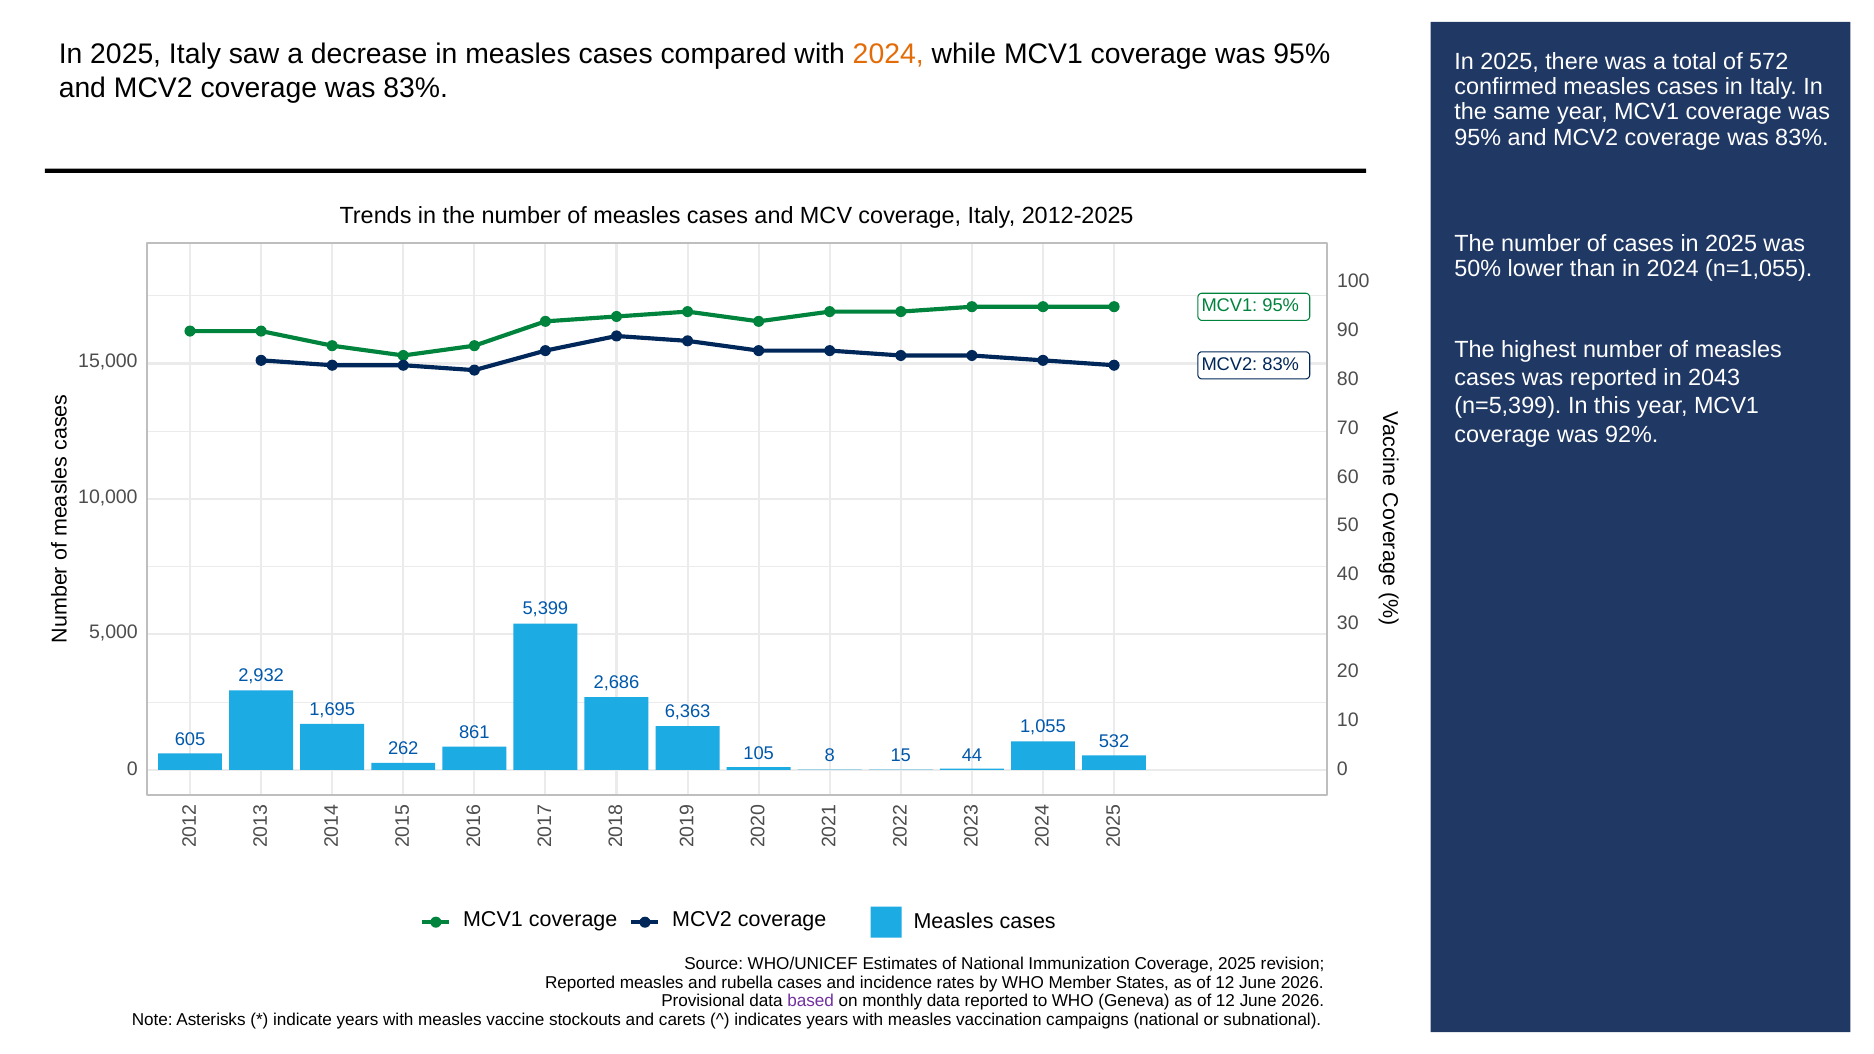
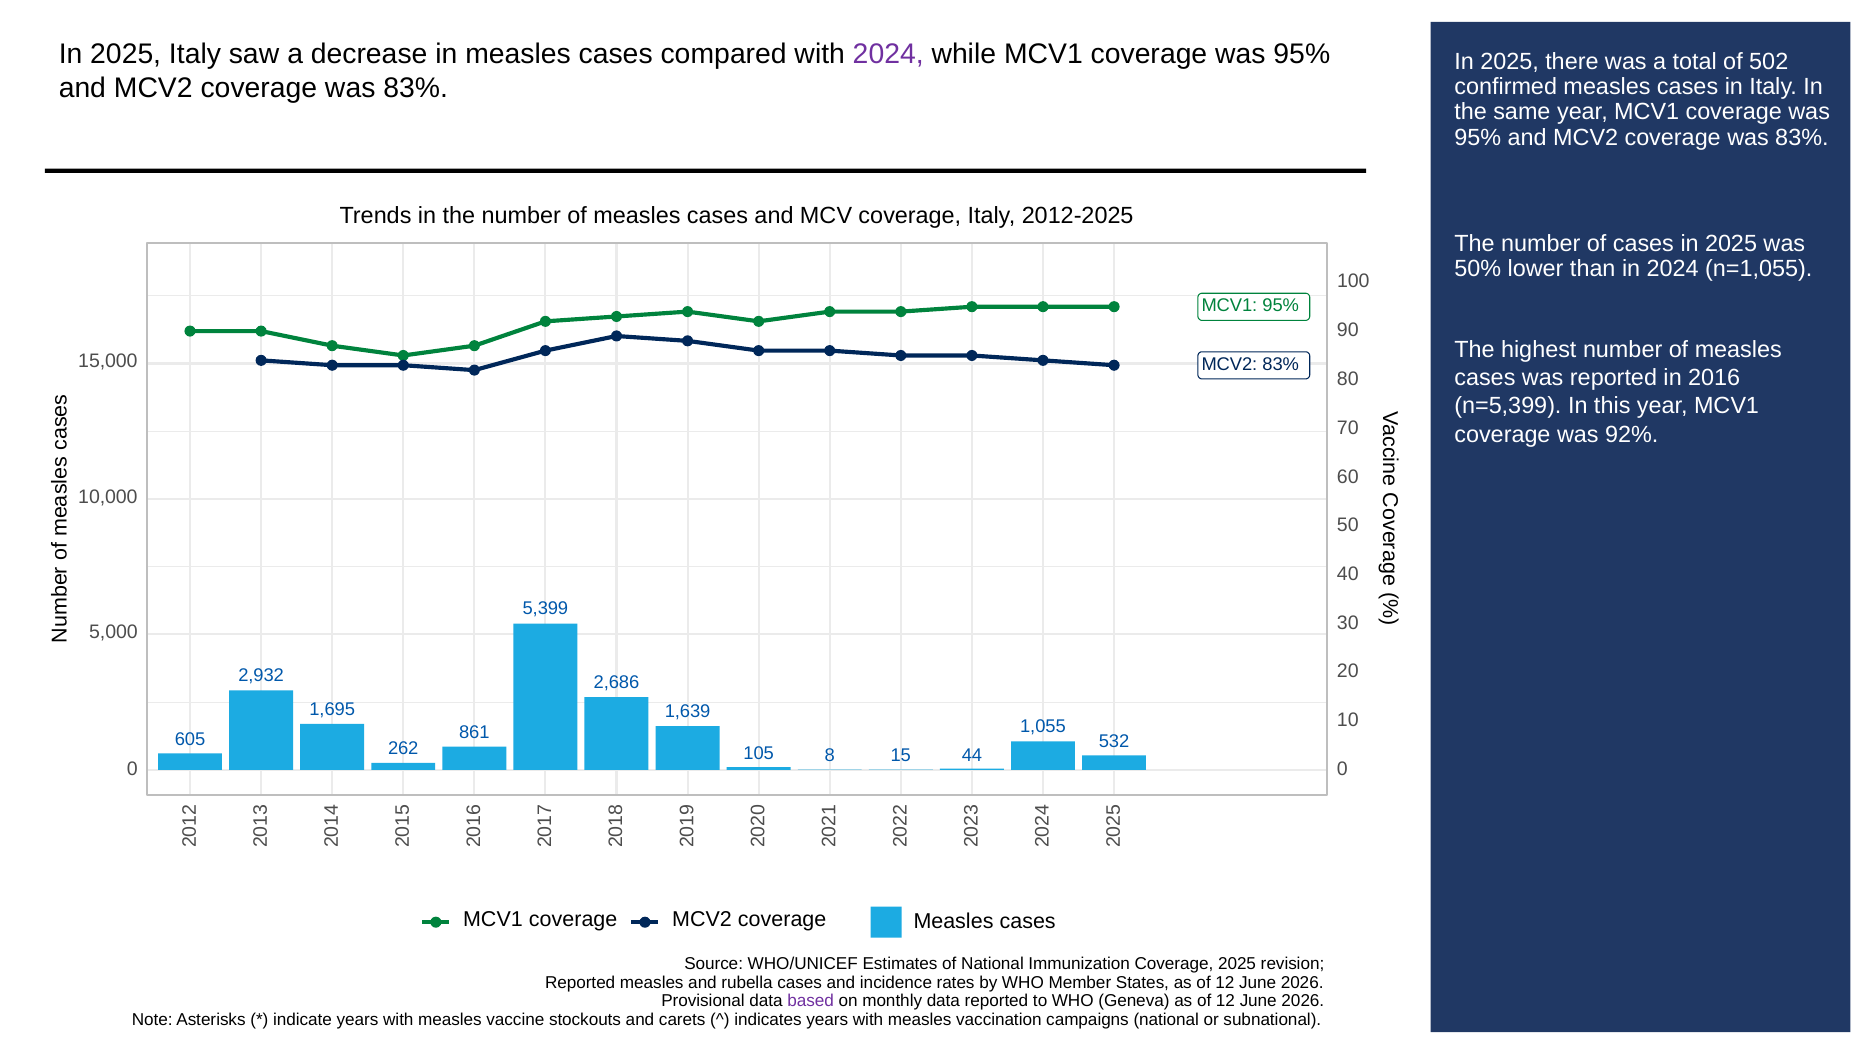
2024 at (888, 54) colour: orange -> purple
572: 572 -> 502
2043: 2043 -> 2016
6,363: 6,363 -> 1,639
